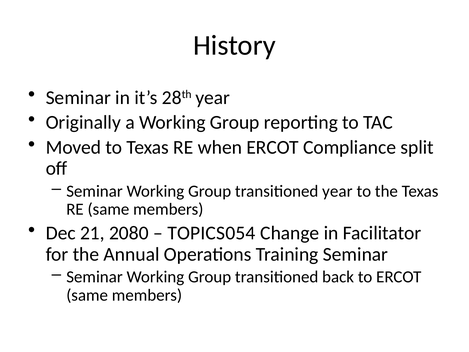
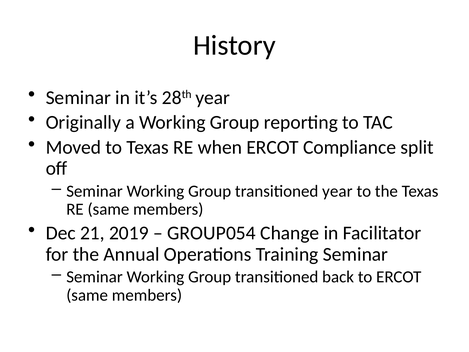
2080: 2080 -> 2019
TOPICS054: TOPICS054 -> GROUP054
